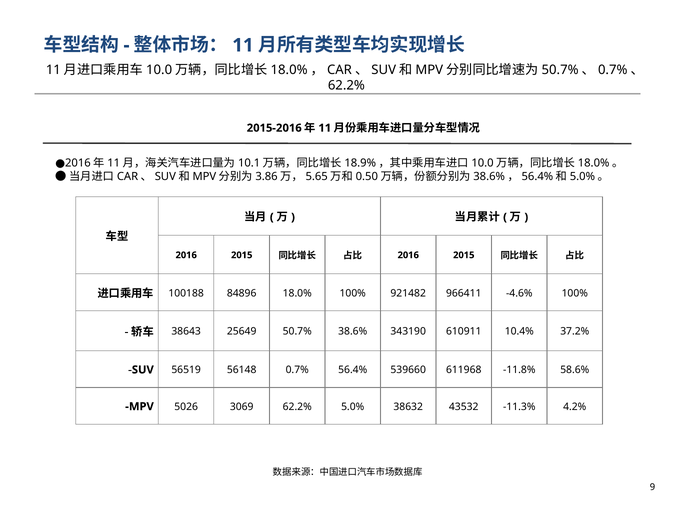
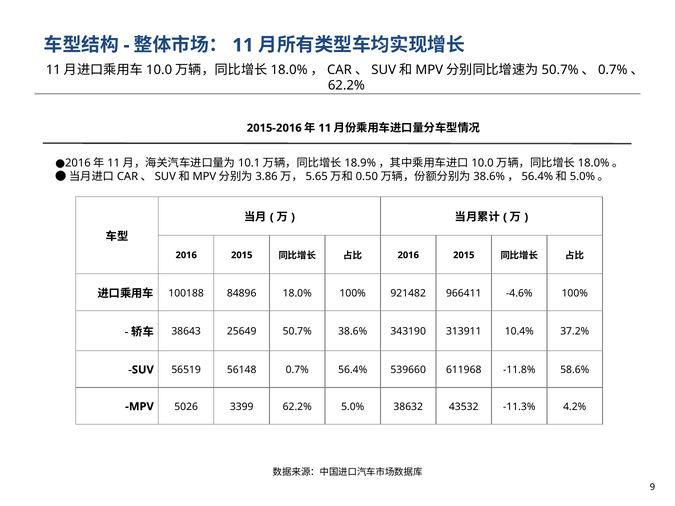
610911: 610911 -> 313911
3069: 3069 -> 3399
